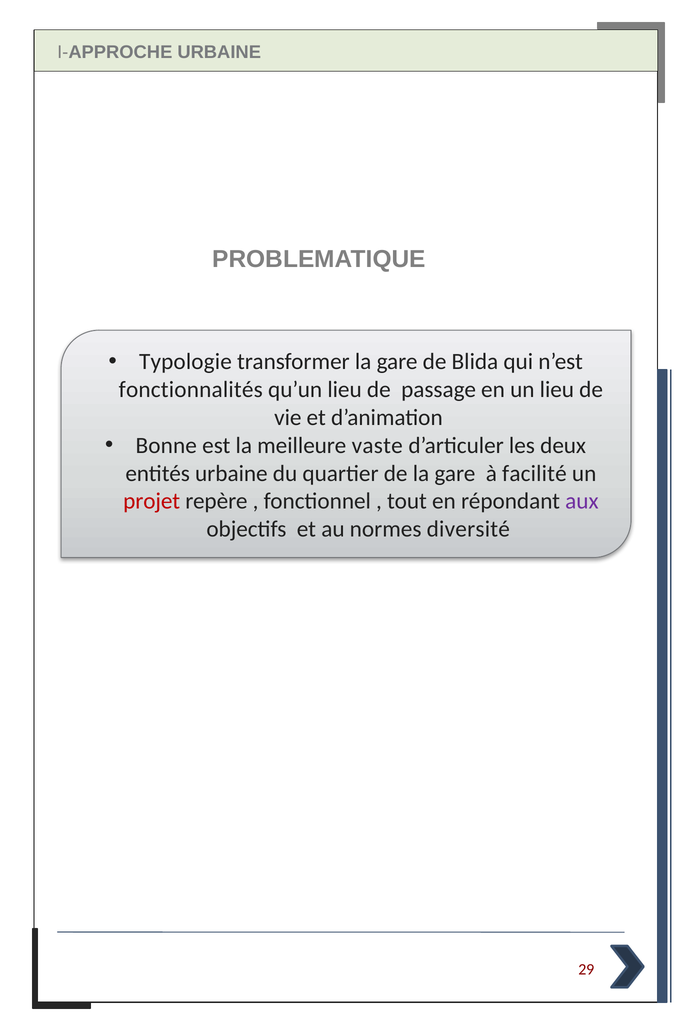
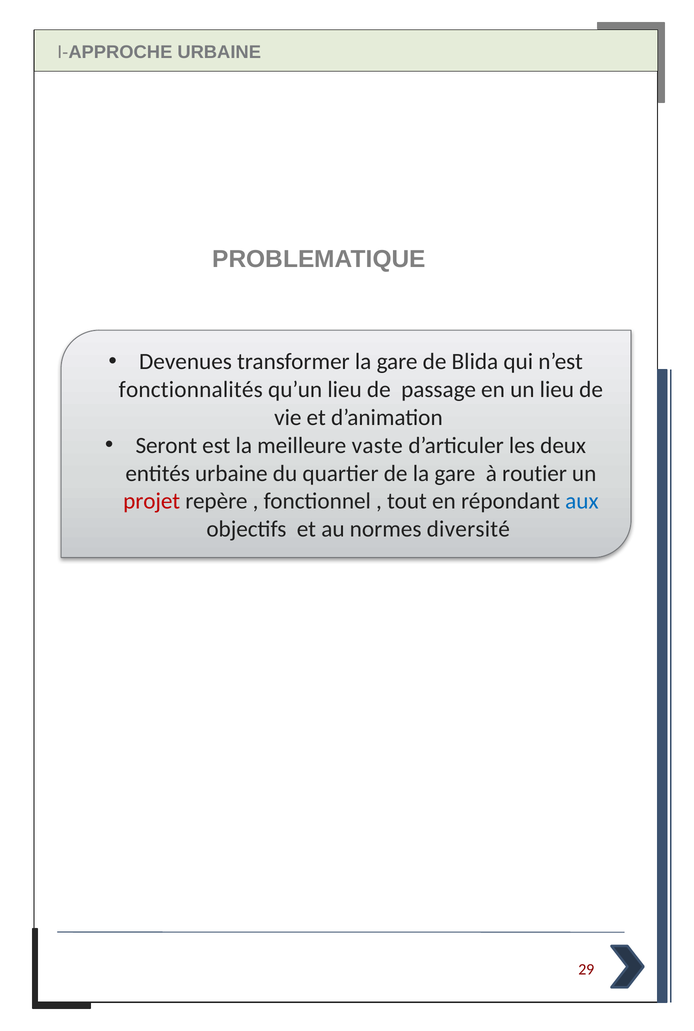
Typologie: Typologie -> Devenues
Bonne: Bonne -> Seront
facilité: facilité -> routier
aux colour: purple -> blue
